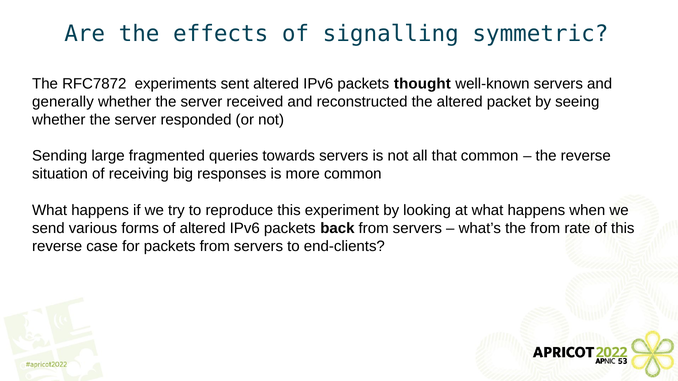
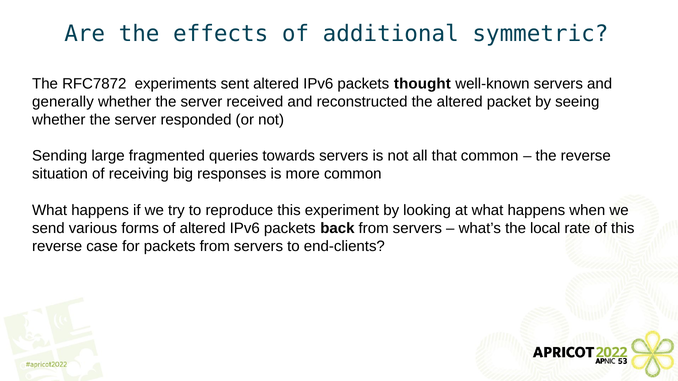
signalling: signalling -> additional
the from: from -> local
